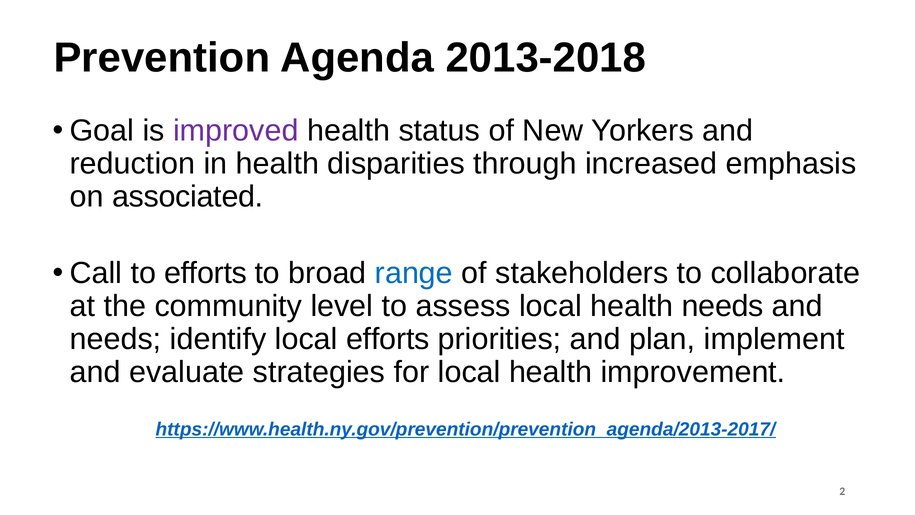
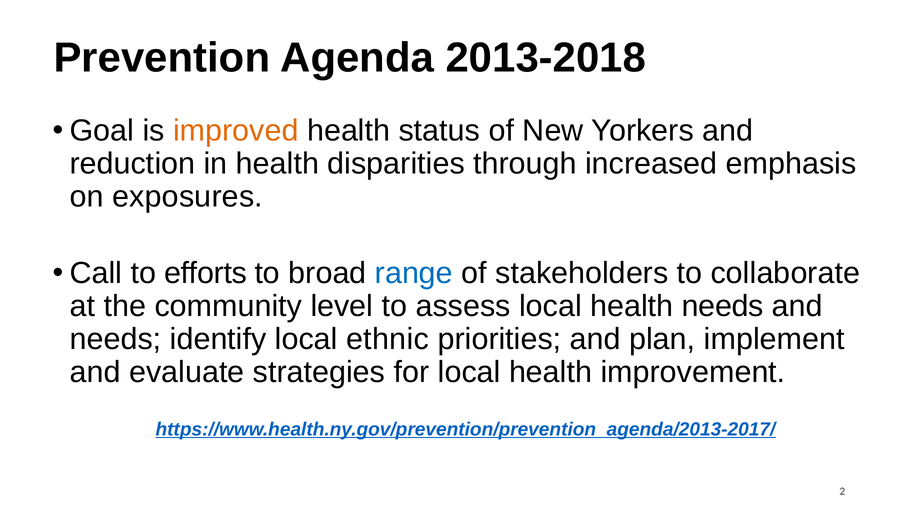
improved colour: purple -> orange
associated: associated -> exposures
local efforts: efforts -> ethnic
